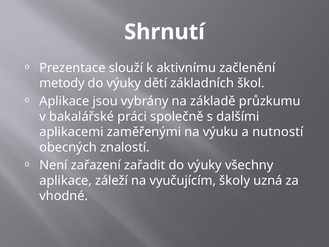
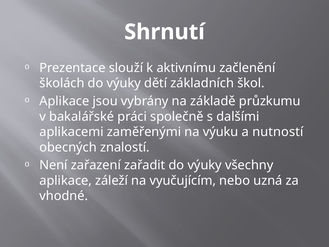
metody: metody -> školách
školy: školy -> nebo
